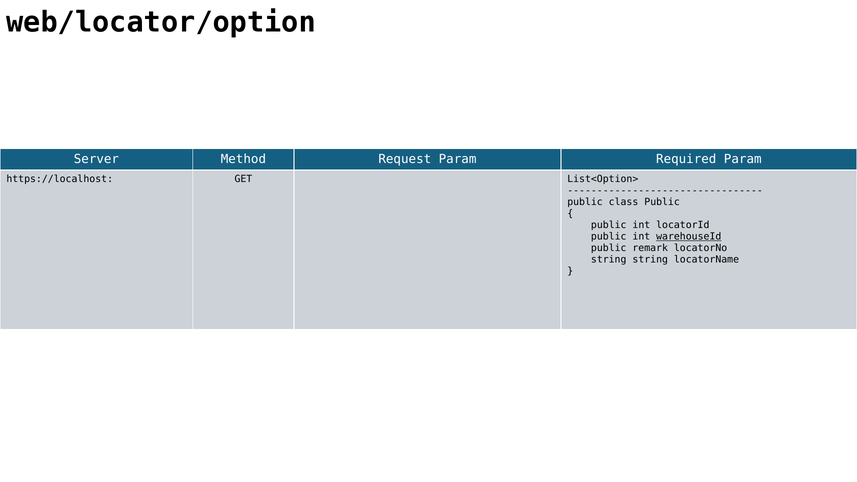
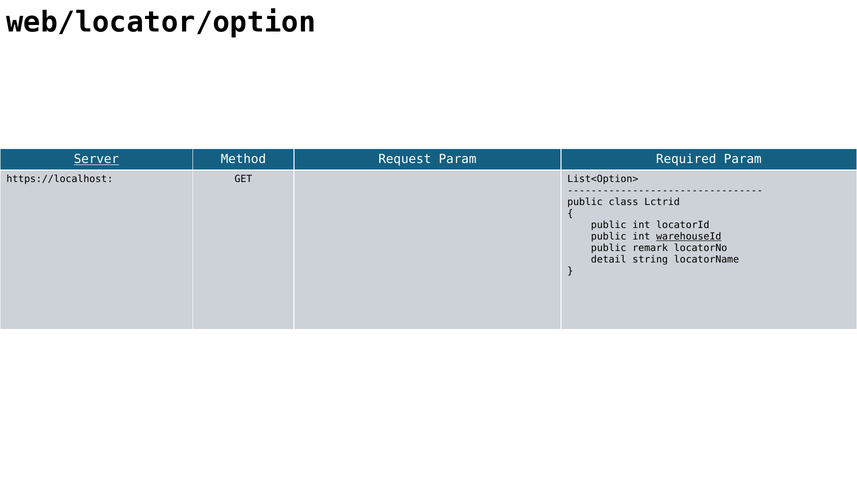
Server underline: none -> present
class Public: Public -> Lctrid
string at (609, 259): string -> detail
